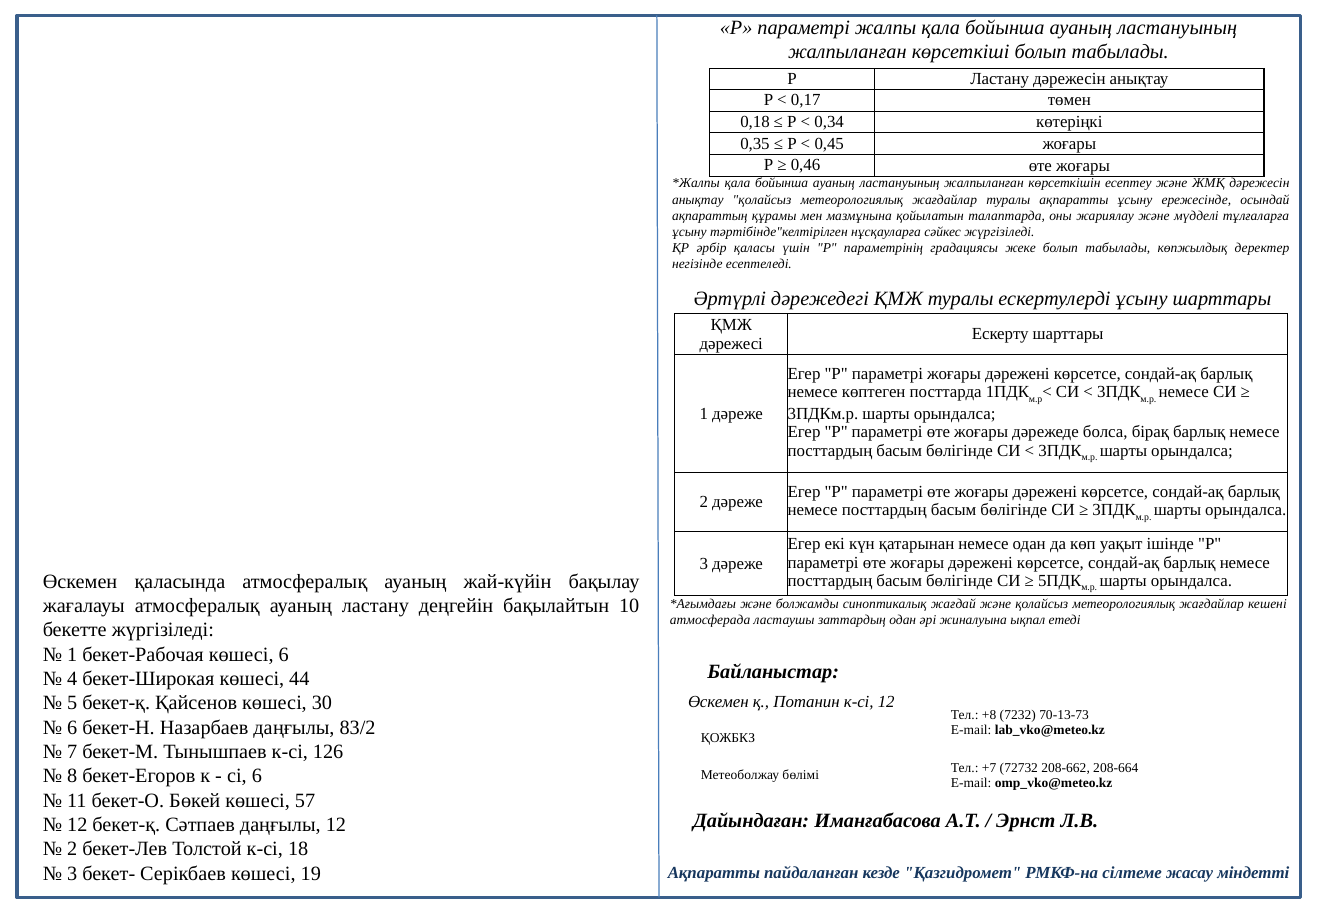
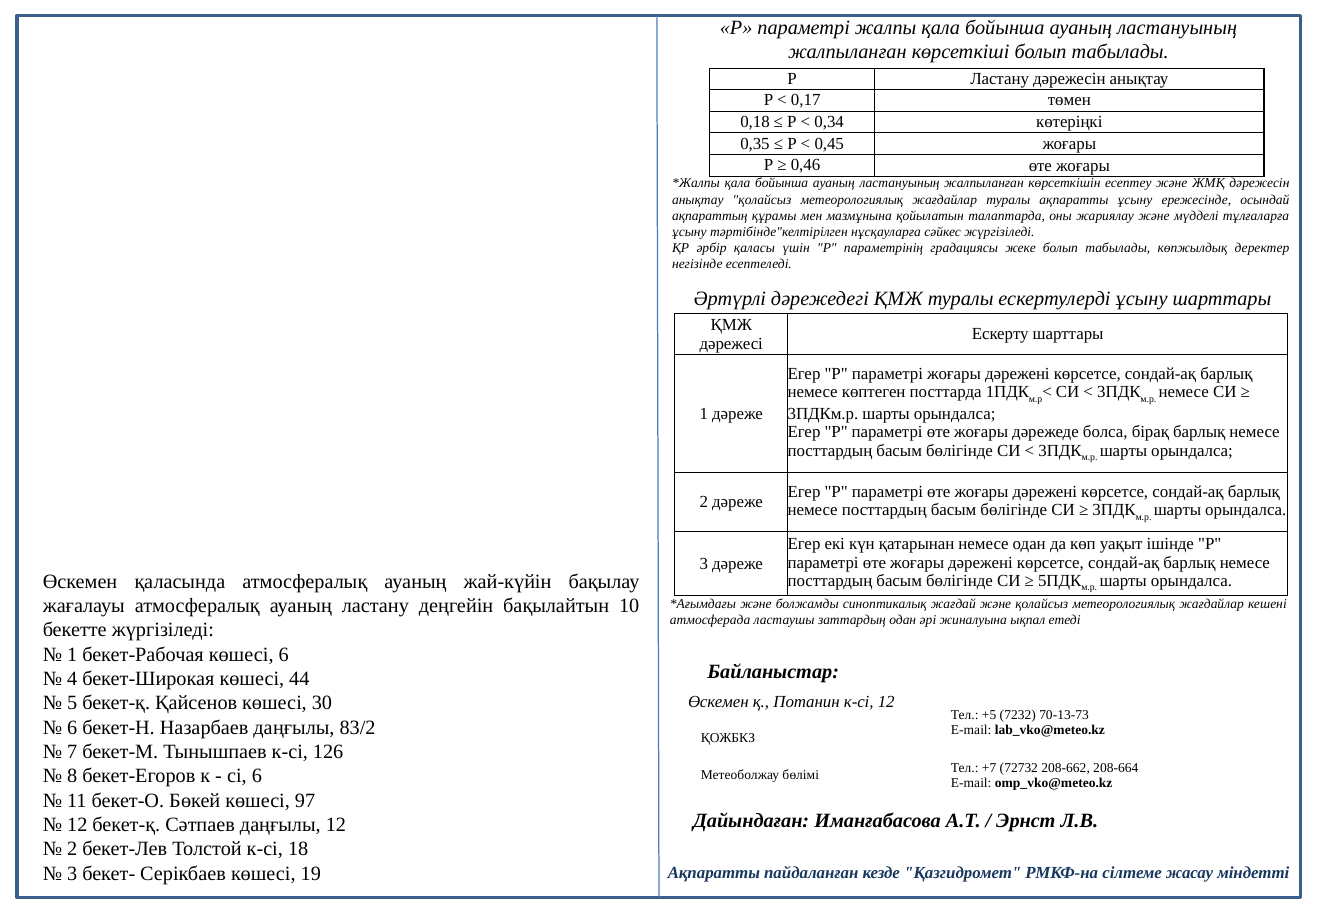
+8: +8 -> +5
57: 57 -> 97
